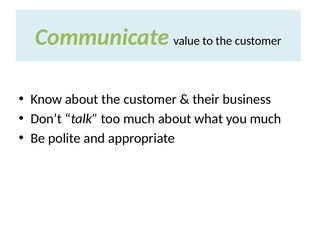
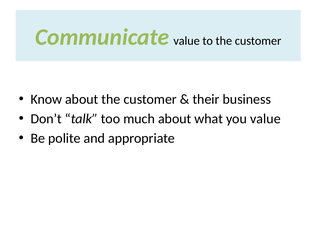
you much: much -> value
